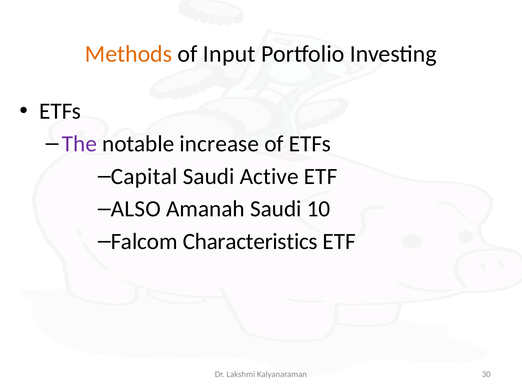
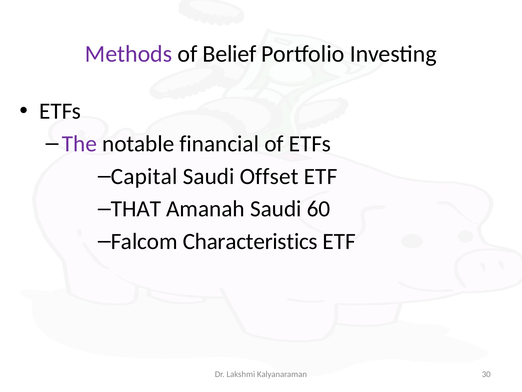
Methods colour: orange -> purple
Input: Input -> Belief
increase: increase -> financial
Active: Active -> Offset
ALSO: ALSO -> THAT
10: 10 -> 60
